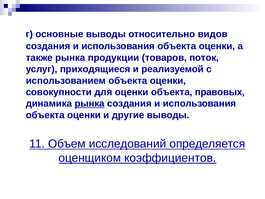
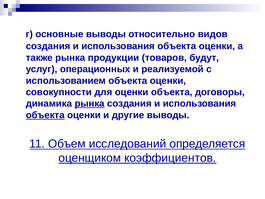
поток: поток -> будут
приходящиеся: приходящиеся -> операционных
правовых: правовых -> договоры
объекта at (45, 115) underline: none -> present
